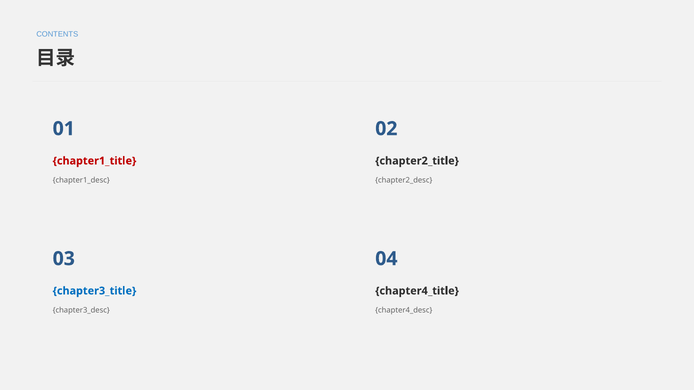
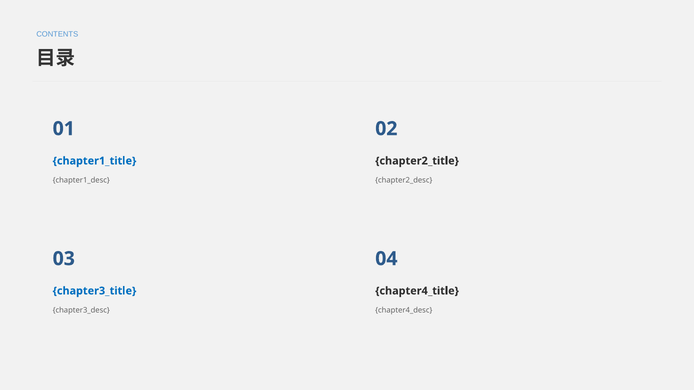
chapter1_title colour: red -> blue
